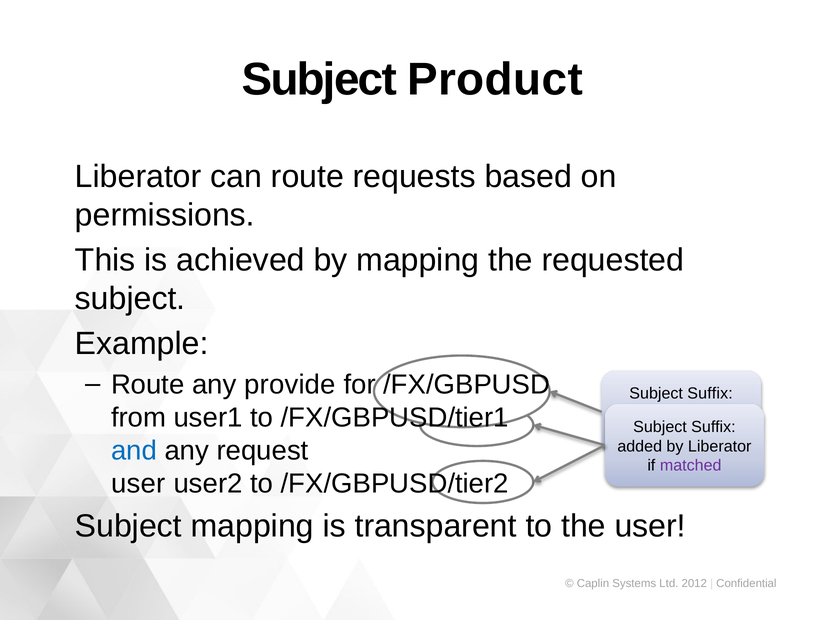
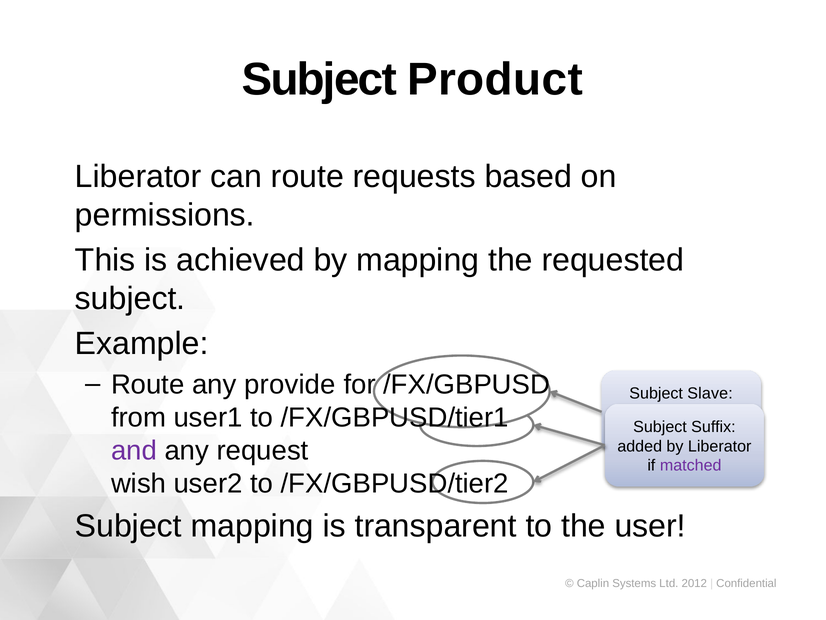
Suffix at (710, 393): Suffix -> Slave
and colour: blue -> purple
user at (138, 483): user -> wish
